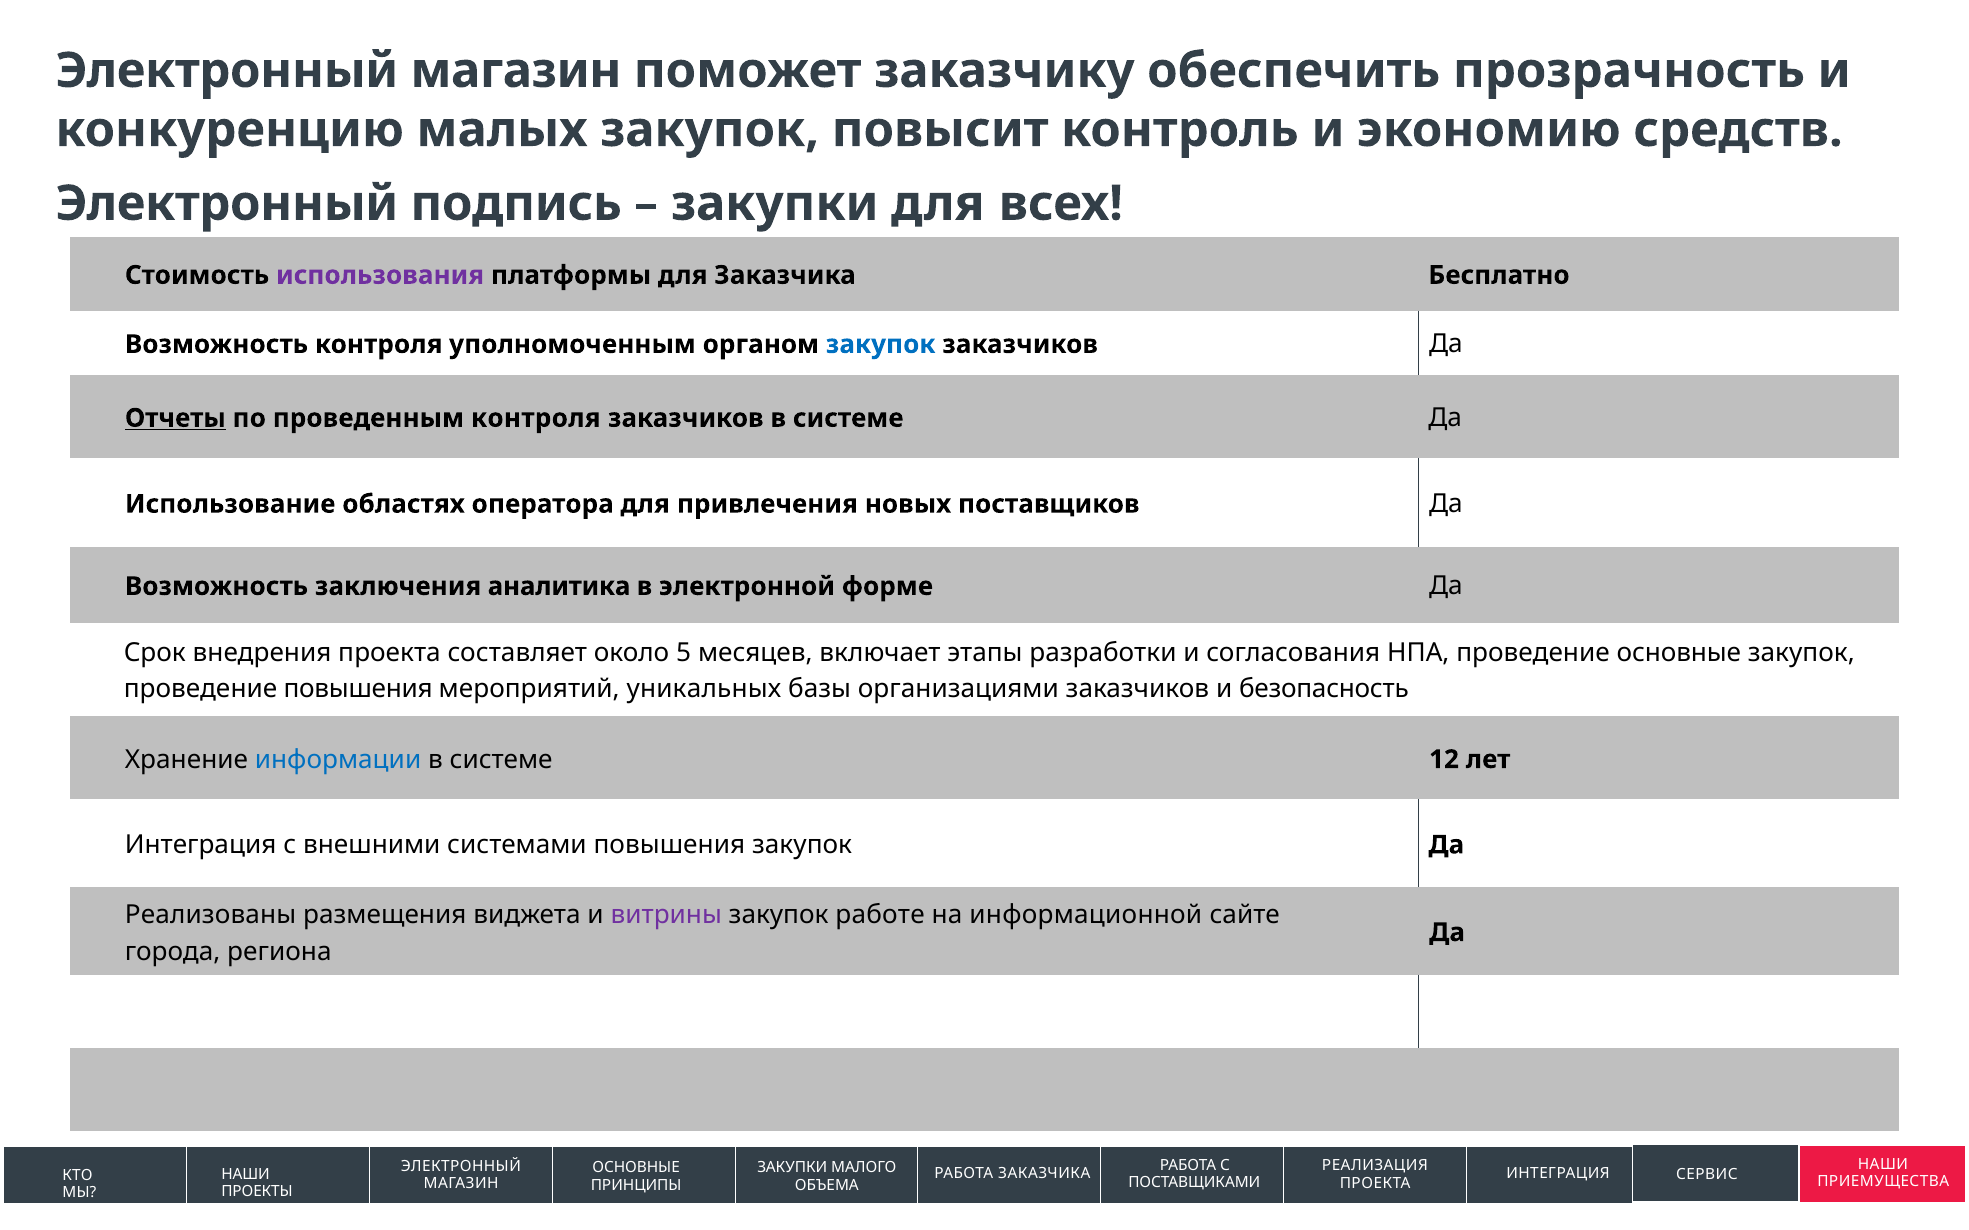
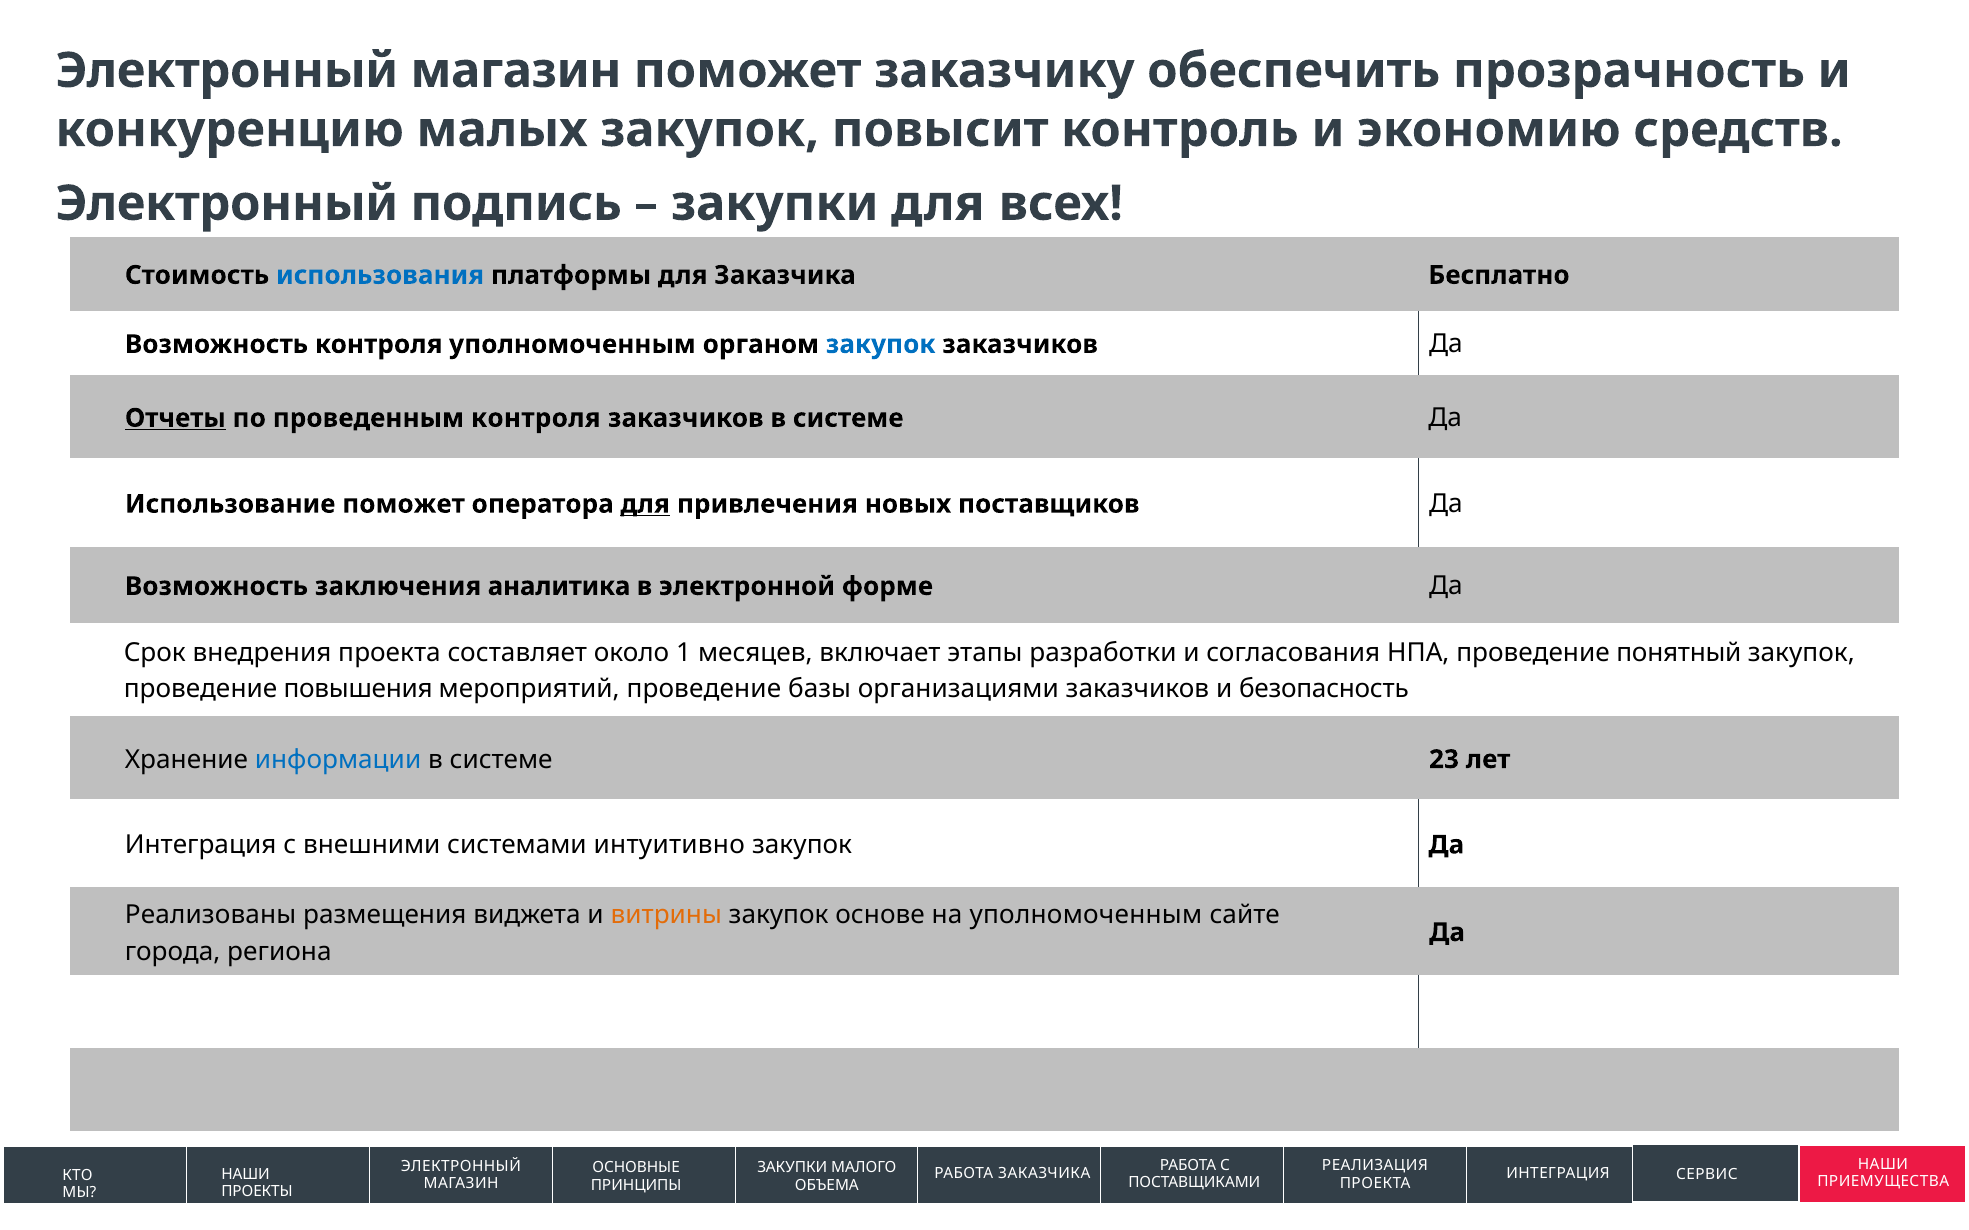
использования colour: purple -> blue
Использование областях: областях -> поможет
для at (645, 504) underline: none -> present
5: 5 -> 1
проведение основные: основные -> понятный
мероприятий уникальных: уникальных -> проведение
12: 12 -> 23
системами повышения: повышения -> интуитивно
витрины colour: purple -> orange
работе: работе -> основе
на информационной: информационной -> уполномоченным
